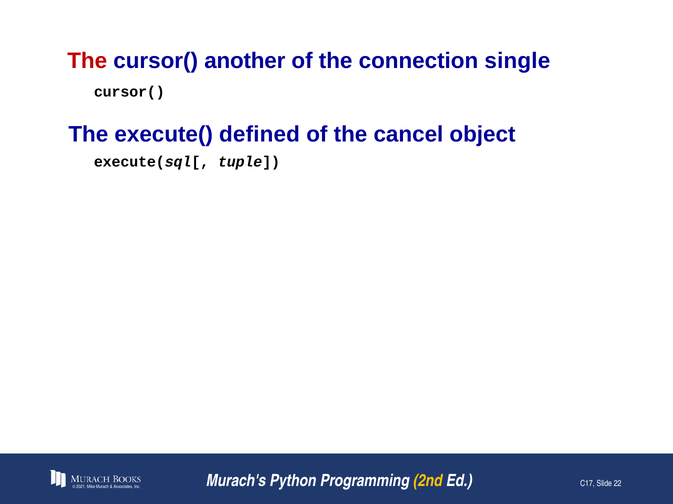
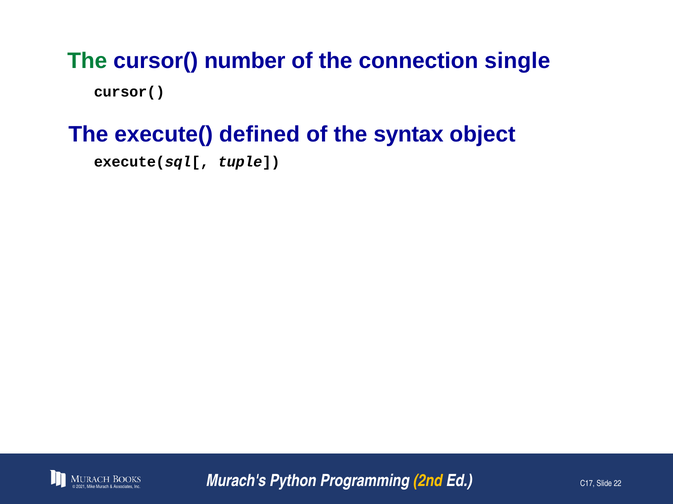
The at (87, 61) colour: red -> green
another: another -> number
cancel: cancel -> syntax
